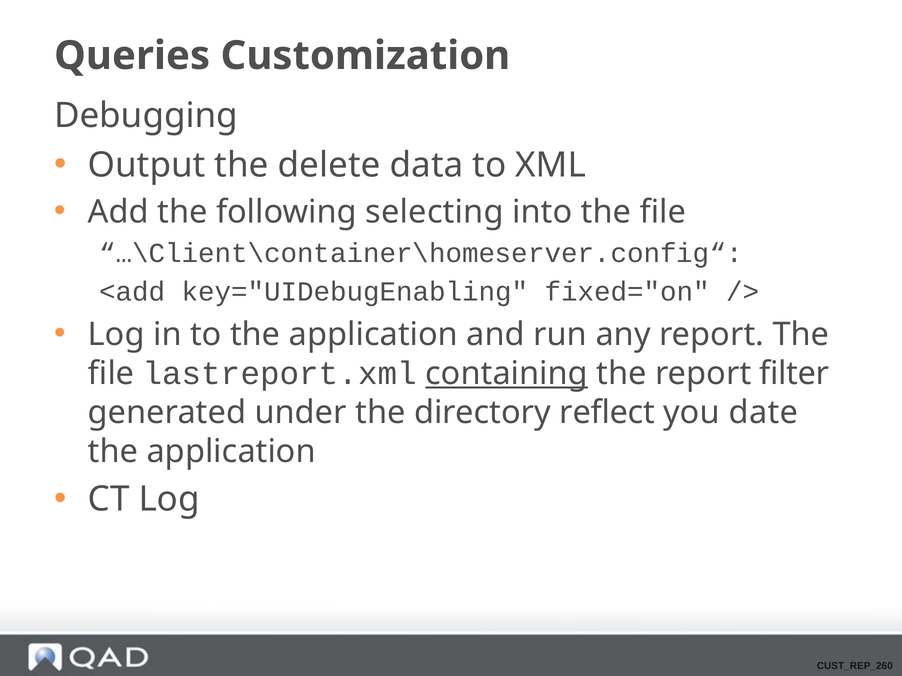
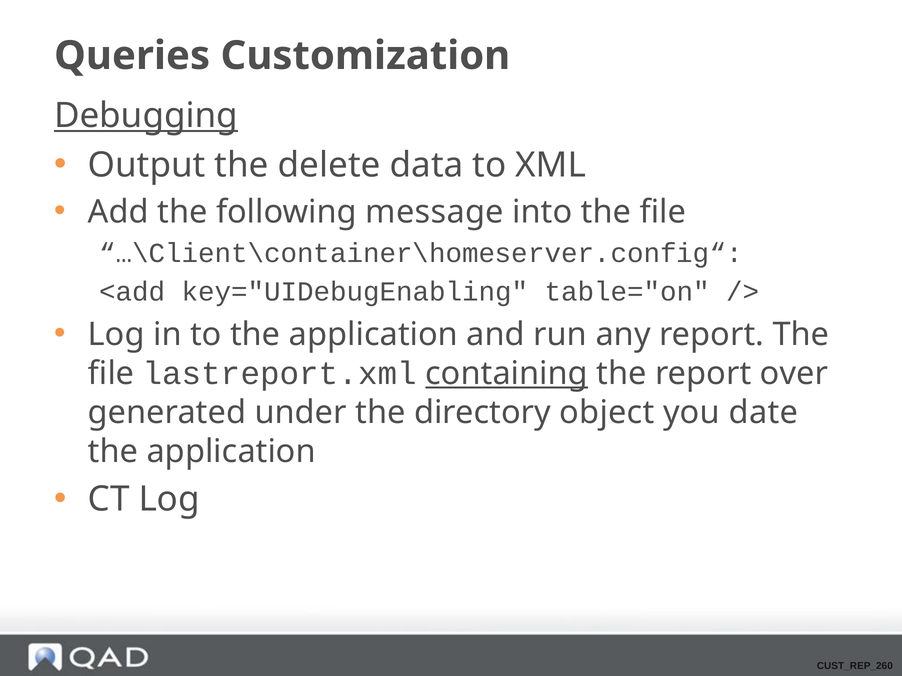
Debugging underline: none -> present
selecting: selecting -> message
fixed="on: fixed="on -> table="on
filter: filter -> over
reflect: reflect -> object
